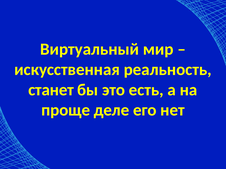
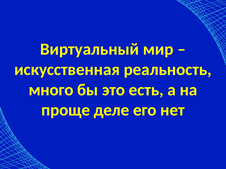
станет: станет -> много
